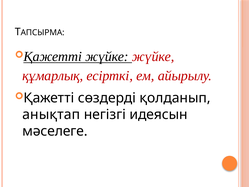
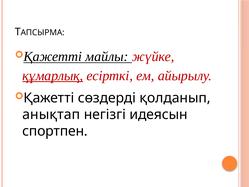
Қажетті жүйке: жүйке -> майлы
құмарлық underline: none -> present
мәселеге: мәселеге -> спортпен
